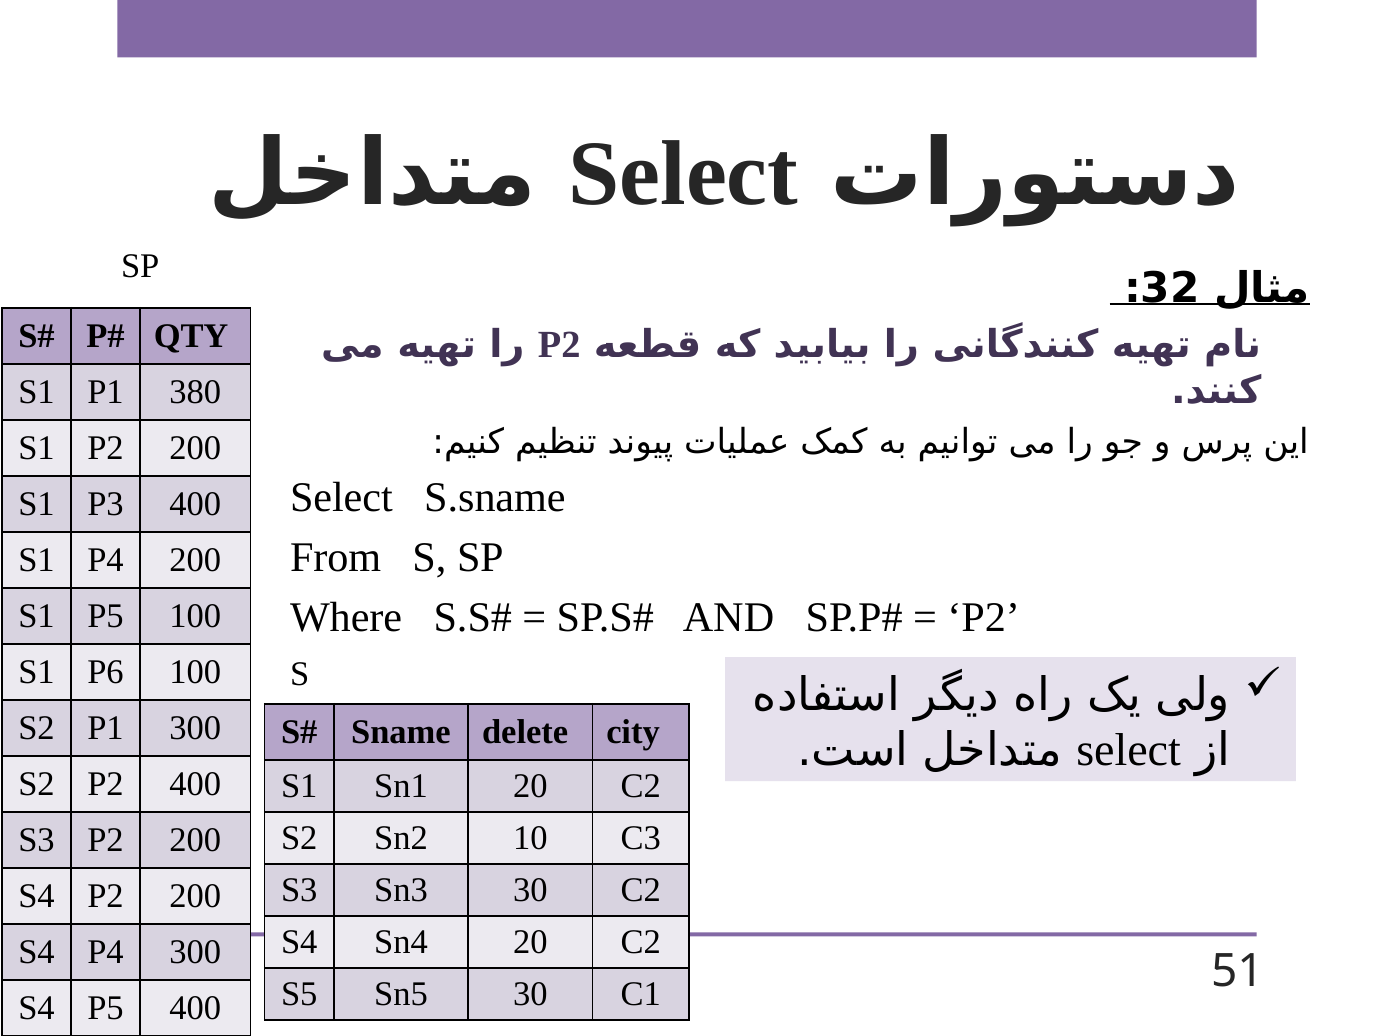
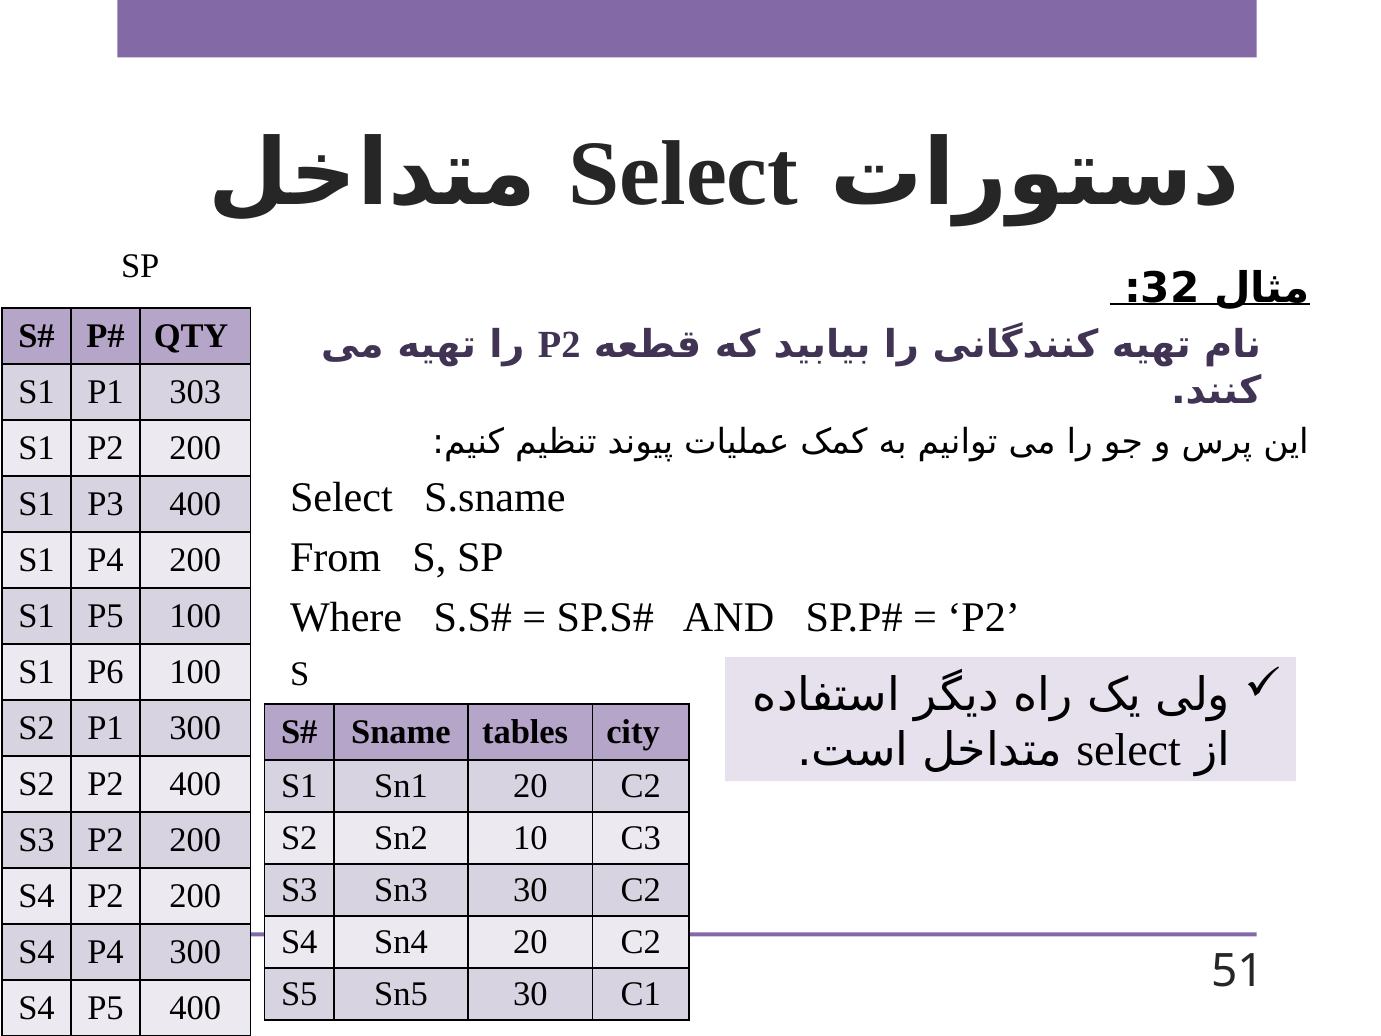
380: 380 -> 303
delete: delete -> tables
